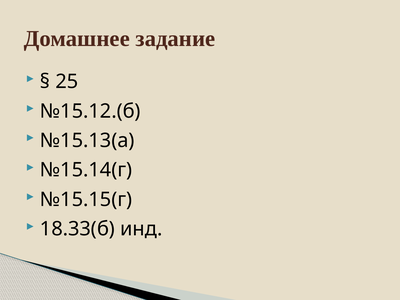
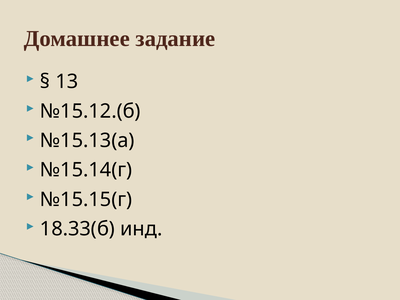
25: 25 -> 13
